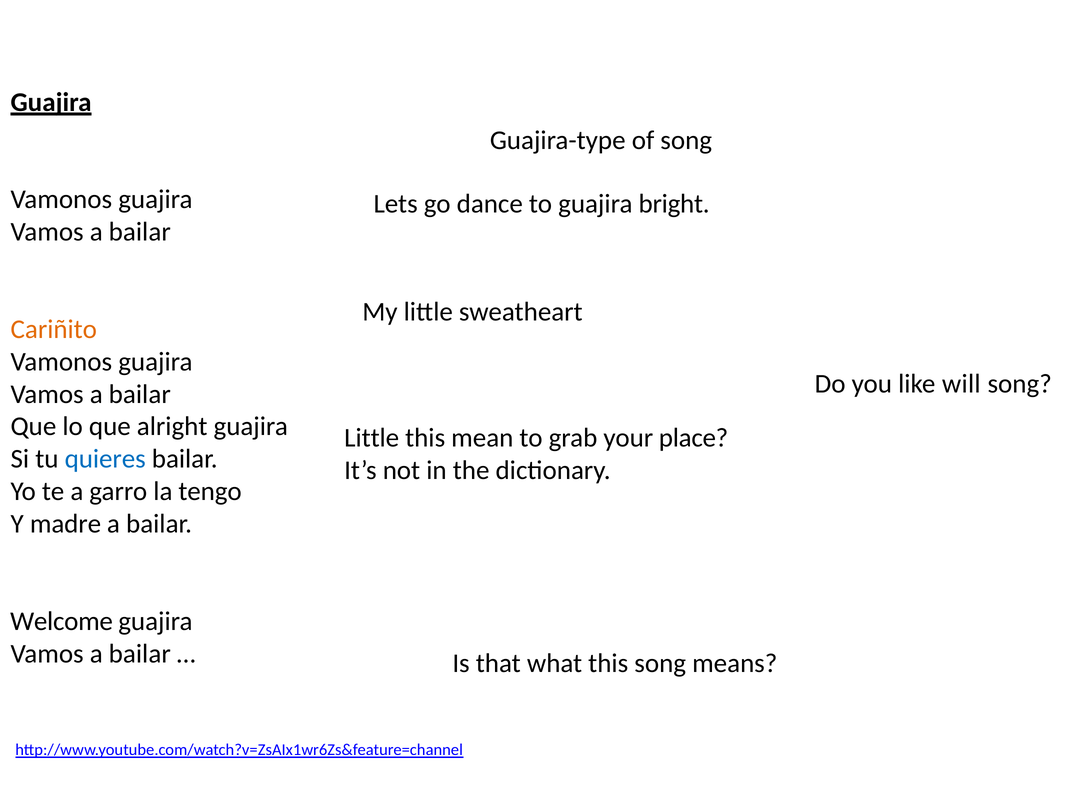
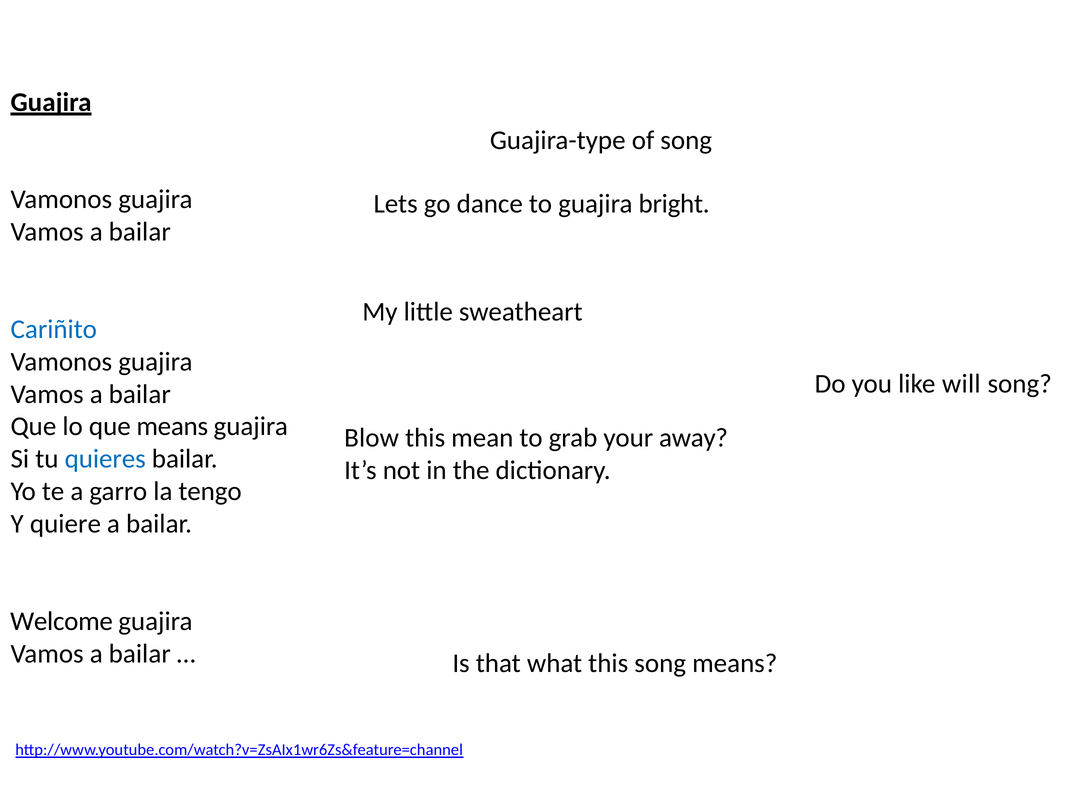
Cariñito colour: orange -> blue
que alright: alright -> means
Little at (372, 438): Little -> Blow
place: place -> away
madre: madre -> quiere
